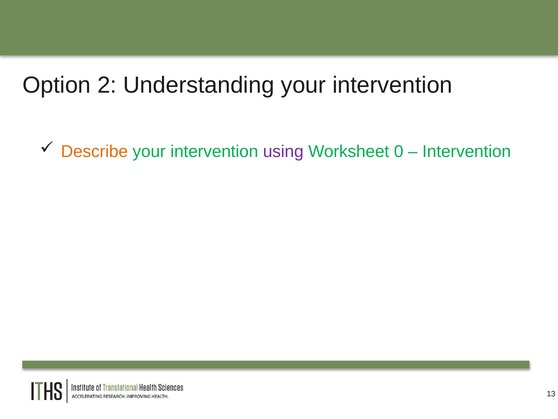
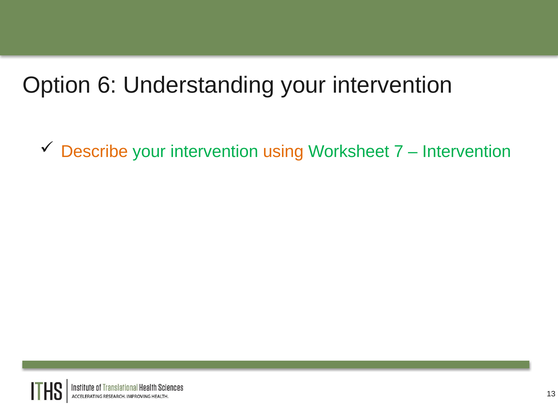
2: 2 -> 6
using colour: purple -> orange
0: 0 -> 7
